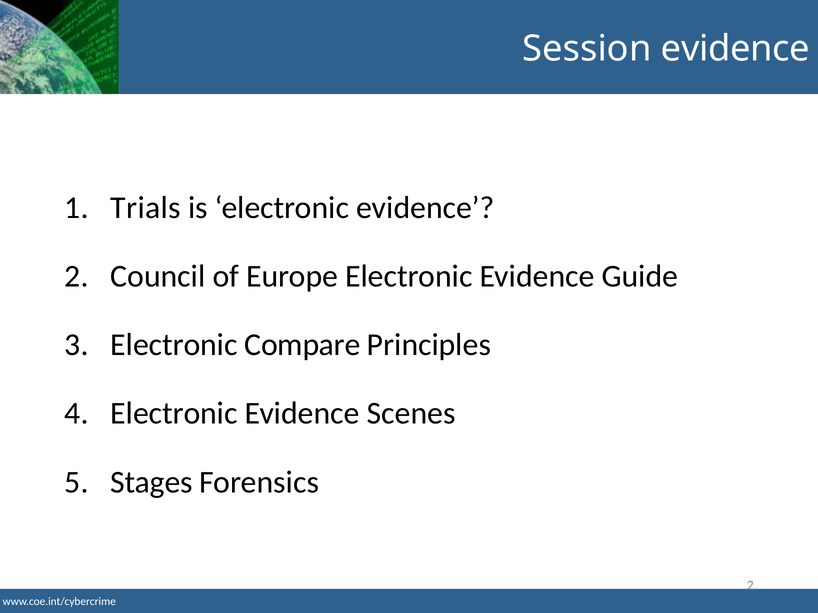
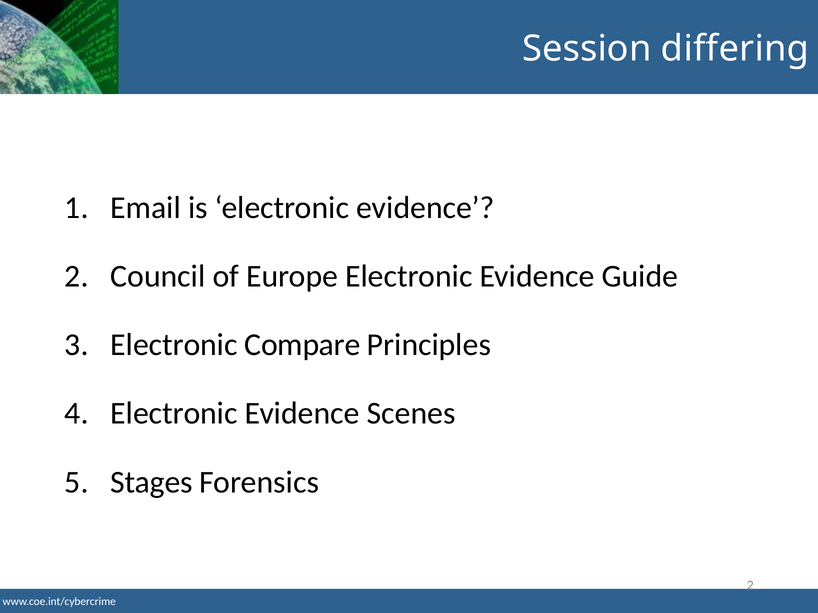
Session evidence: evidence -> differing
Trials: Trials -> Email
